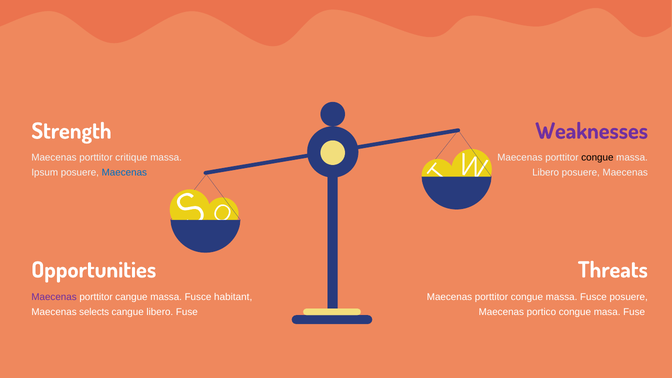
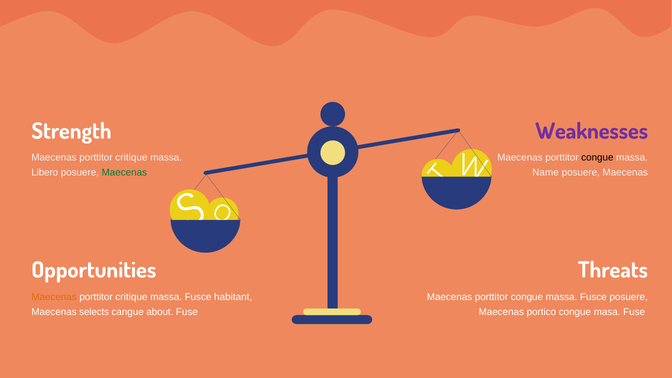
Ipsum: Ipsum -> Libero
Maecenas at (124, 173) colour: blue -> green
Libero at (546, 173): Libero -> Name
Maecenas at (54, 297) colour: purple -> orange
cangue at (131, 297): cangue -> critique
cangue libero: libero -> about
